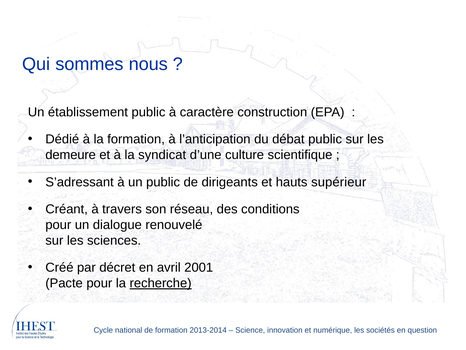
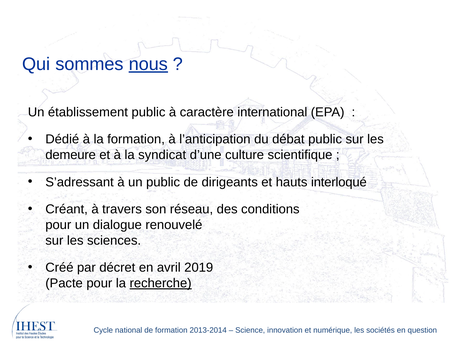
nous underline: none -> present
construction: construction -> international
supérieur: supérieur -> interloqué
2001: 2001 -> 2019
